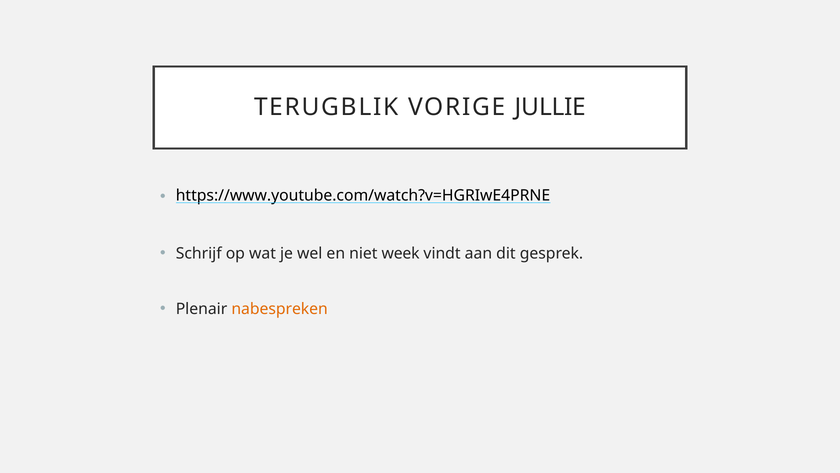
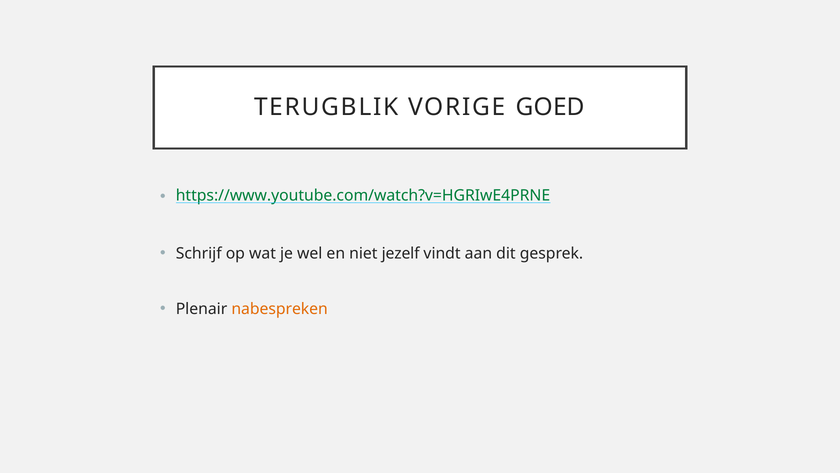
JULLIE: JULLIE -> GOED
https://www.youtube.com/watch?v=HGRIwE4PRNE colour: black -> green
week: week -> jezelf
